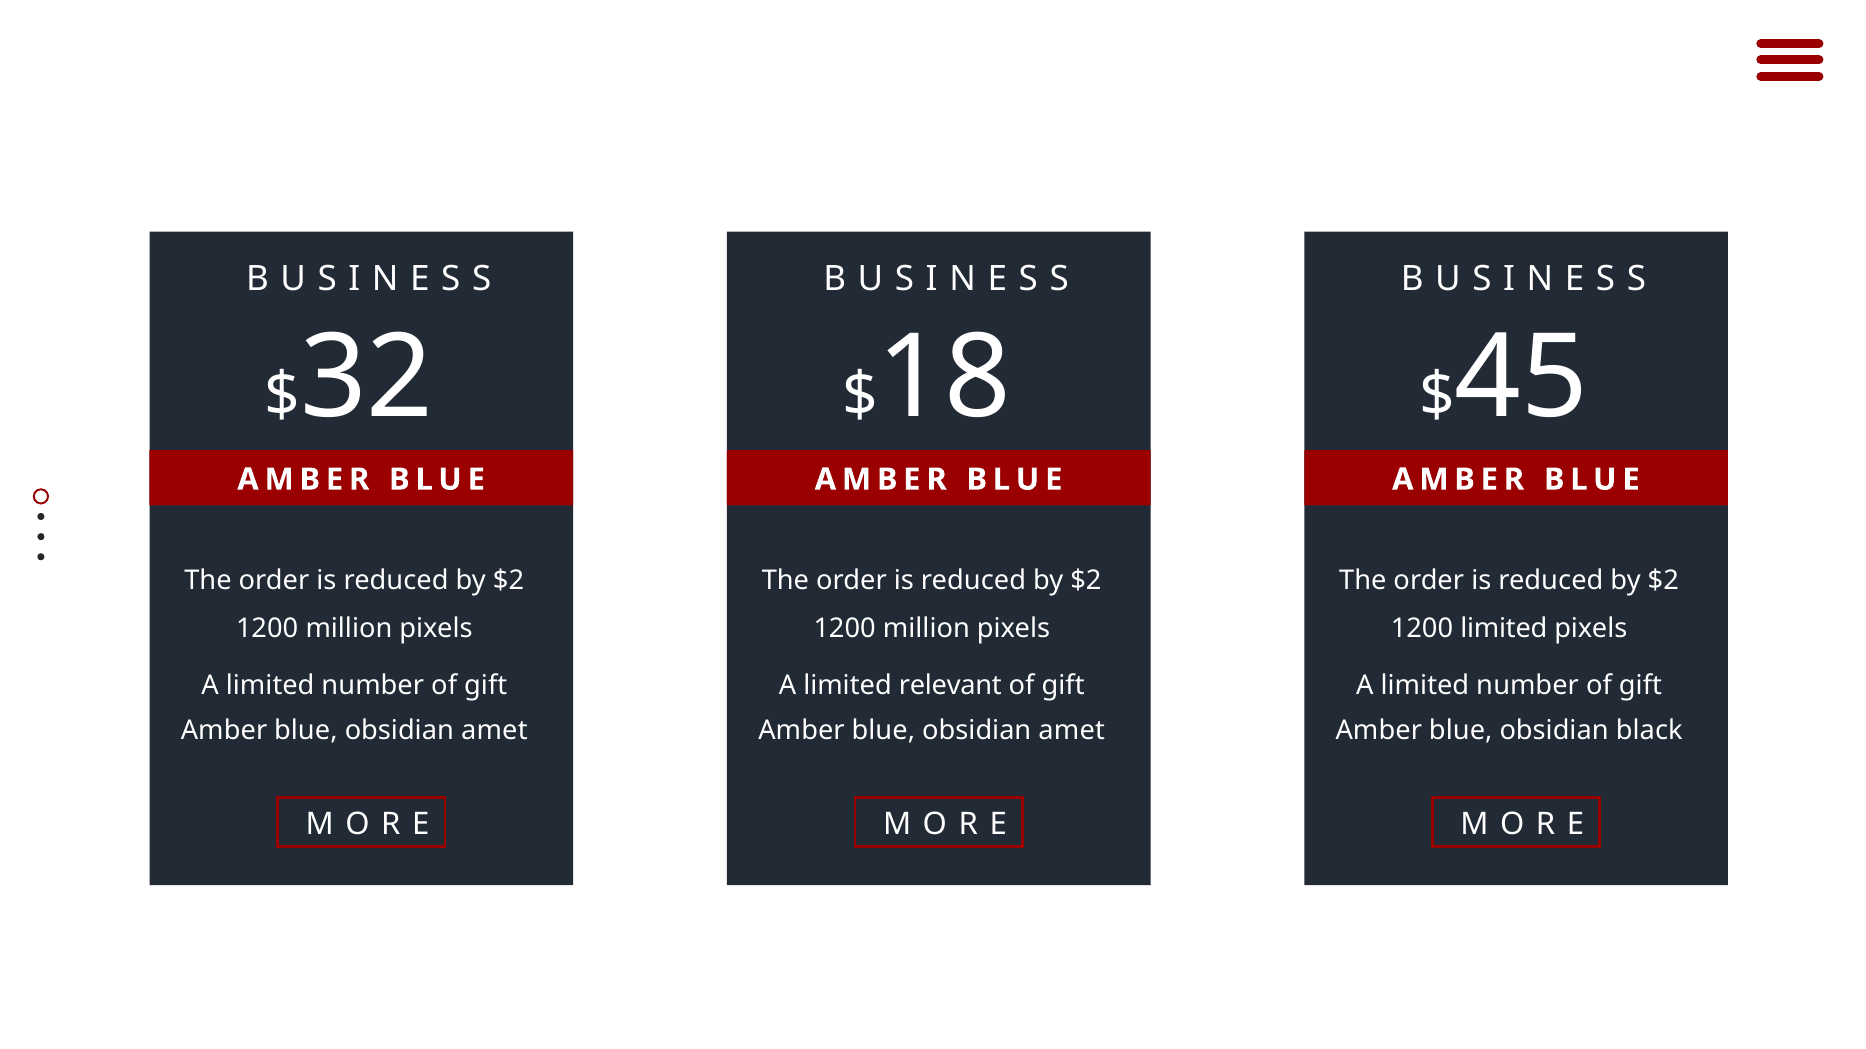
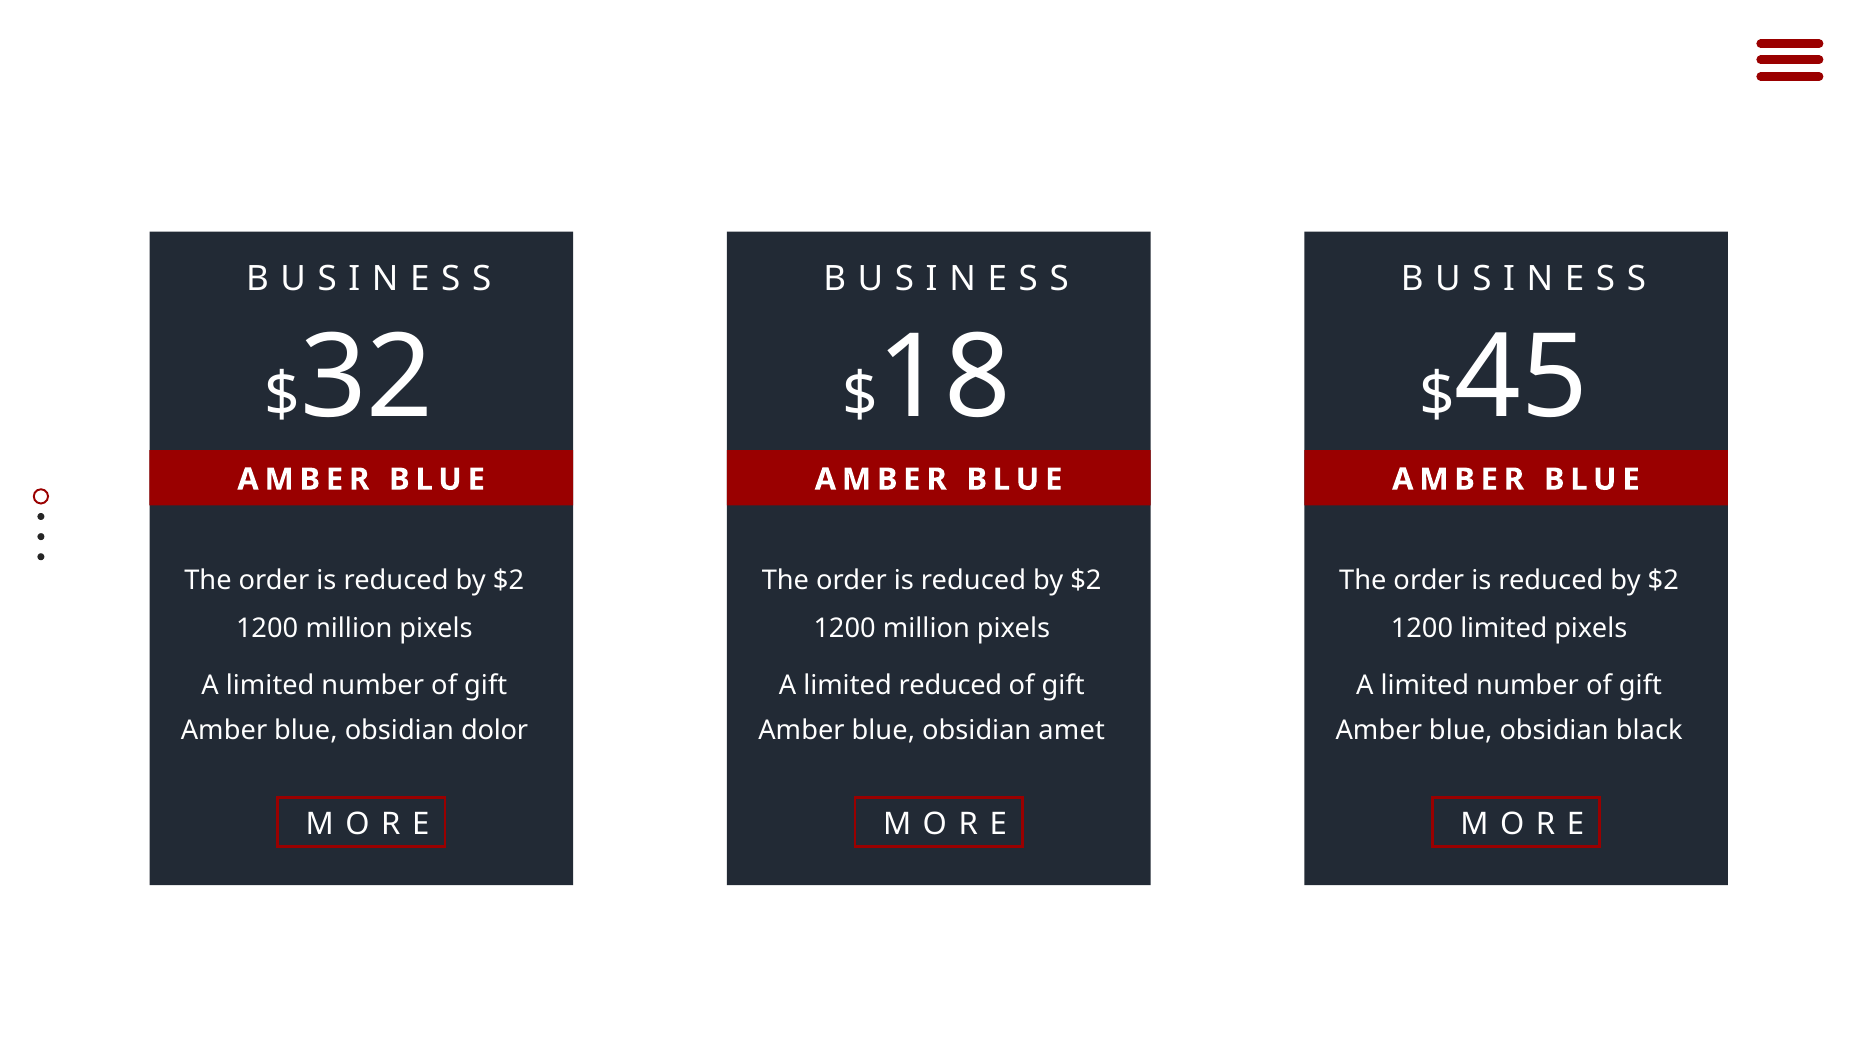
limited relevant: relevant -> reduced
amet at (494, 731): amet -> dolor
